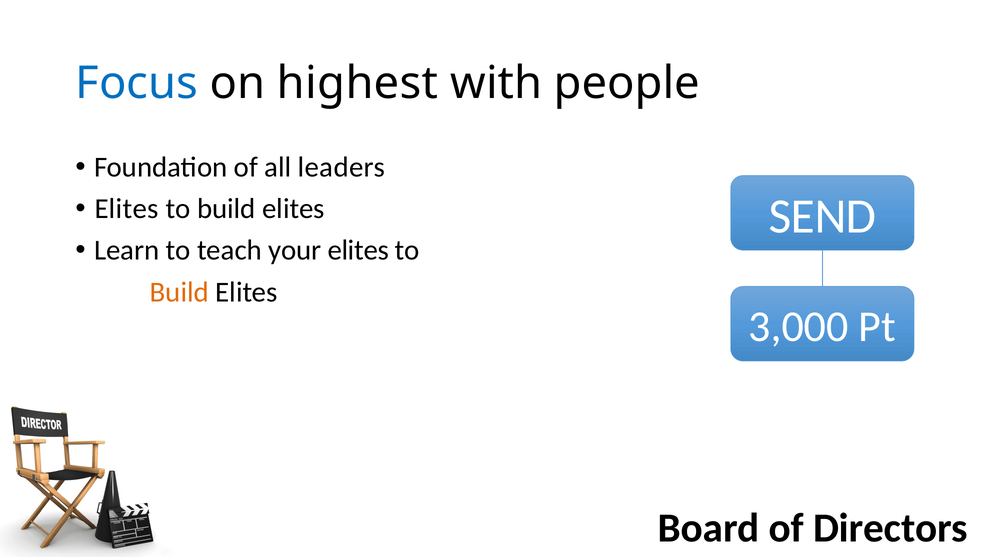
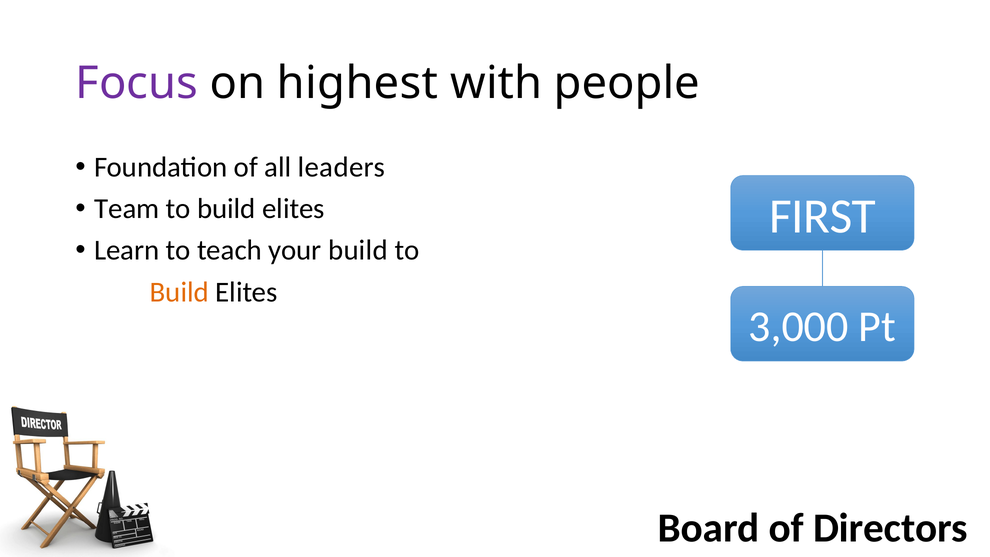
Focus colour: blue -> purple
Elites at (127, 209): Elites -> Team
SEND: SEND -> FIRST
your elites: elites -> build
